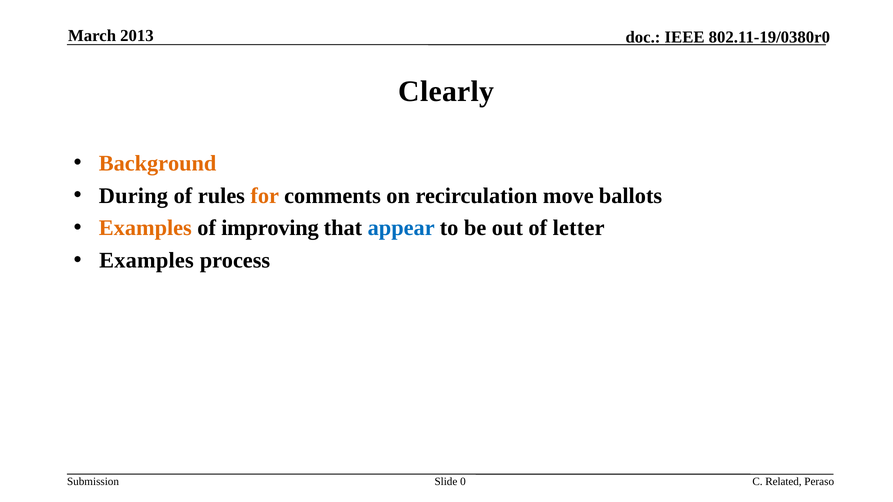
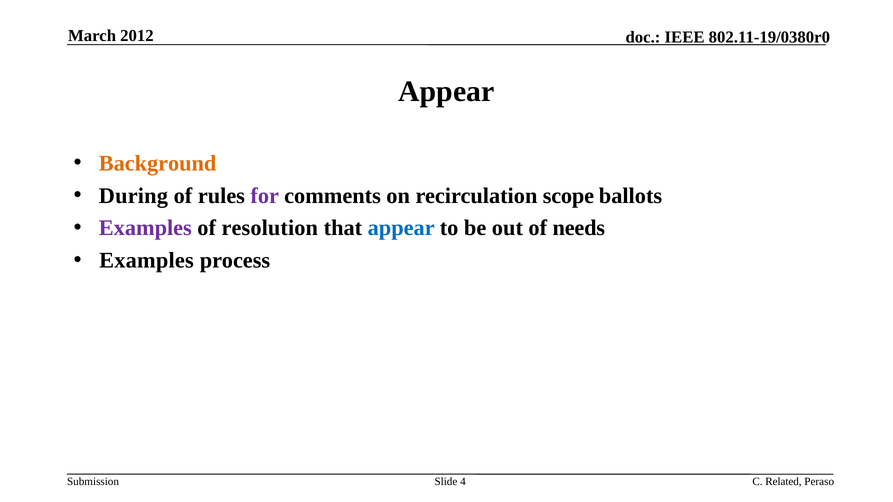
2013: 2013 -> 2012
Clearly at (446, 91): Clearly -> Appear
for colour: orange -> purple
move: move -> scope
Examples at (145, 228) colour: orange -> purple
improving: improving -> resolution
letter: letter -> needs
0: 0 -> 4
